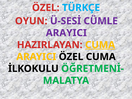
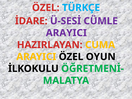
OYUN: OYUN -> İDARE
CUMA at (100, 45) underline: present -> none
ÖZEL CUMA: CUMA -> OYUN
